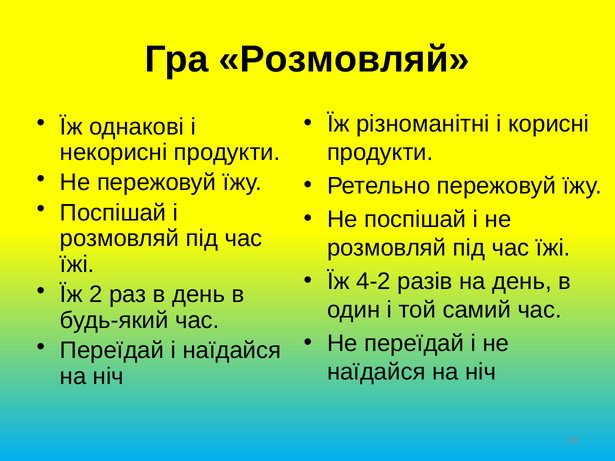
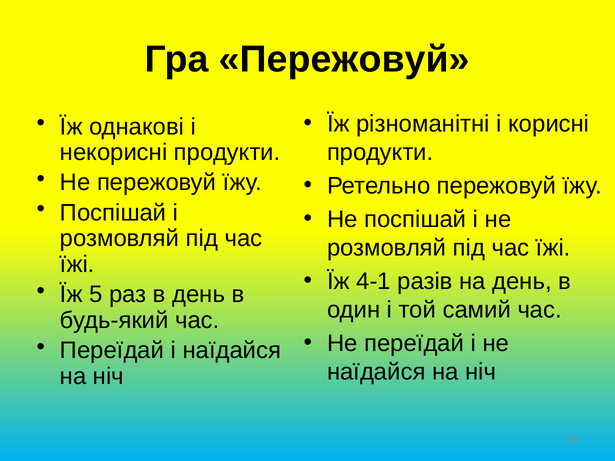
Гра Розмовляй: Розмовляй -> Пережовуй
4-2: 4-2 -> 4-1
2: 2 -> 5
